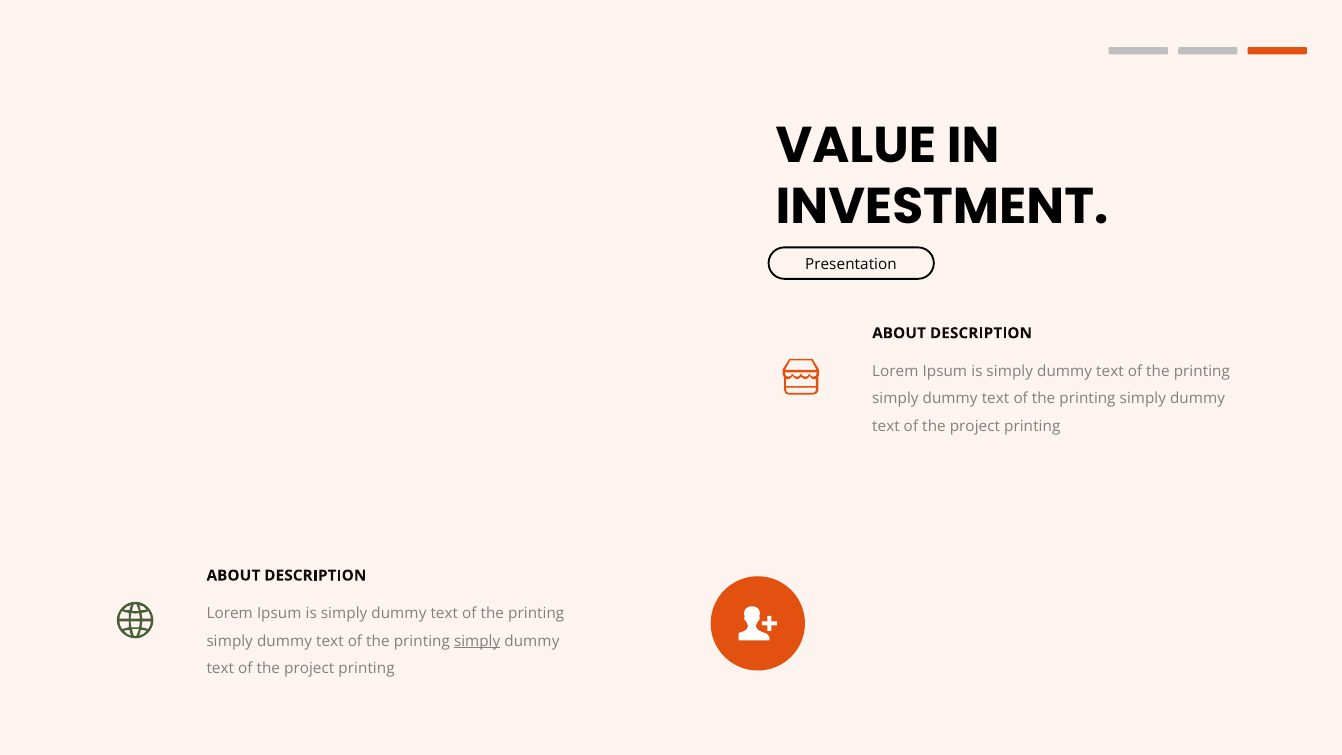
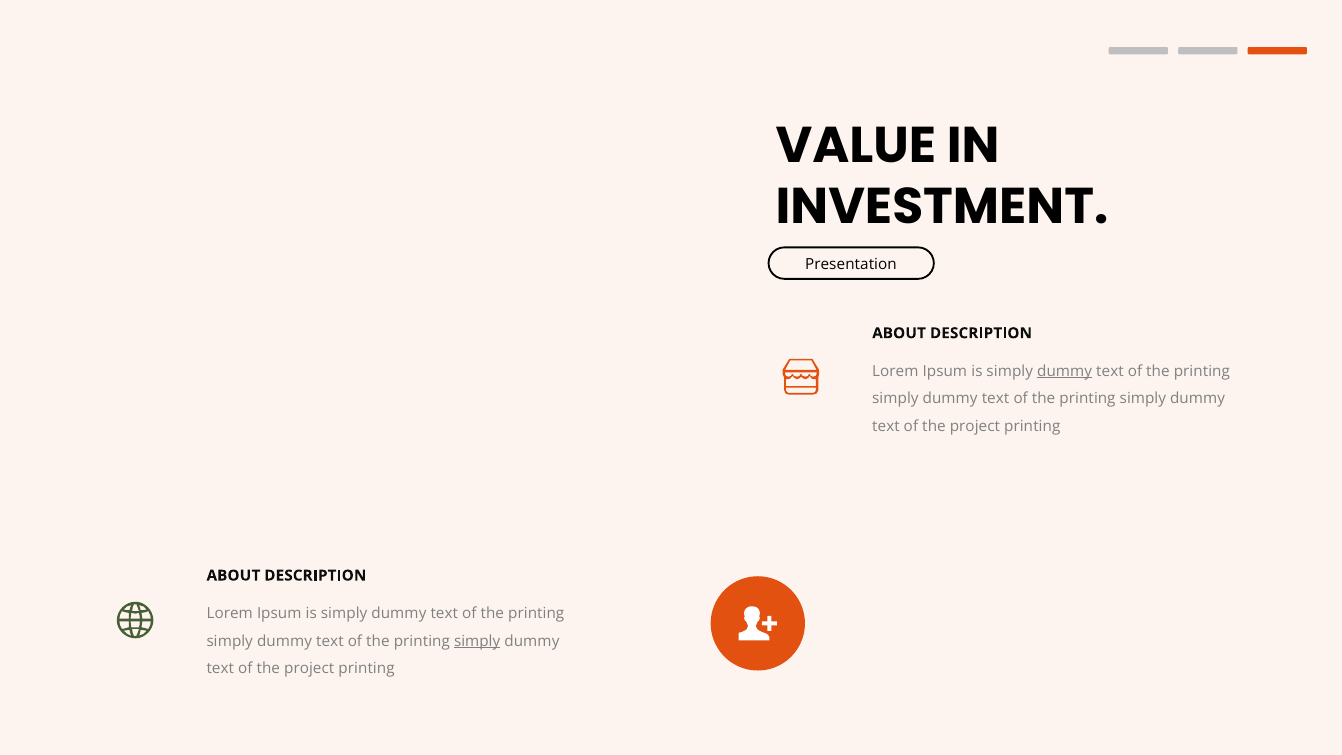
dummy at (1065, 371) underline: none -> present
